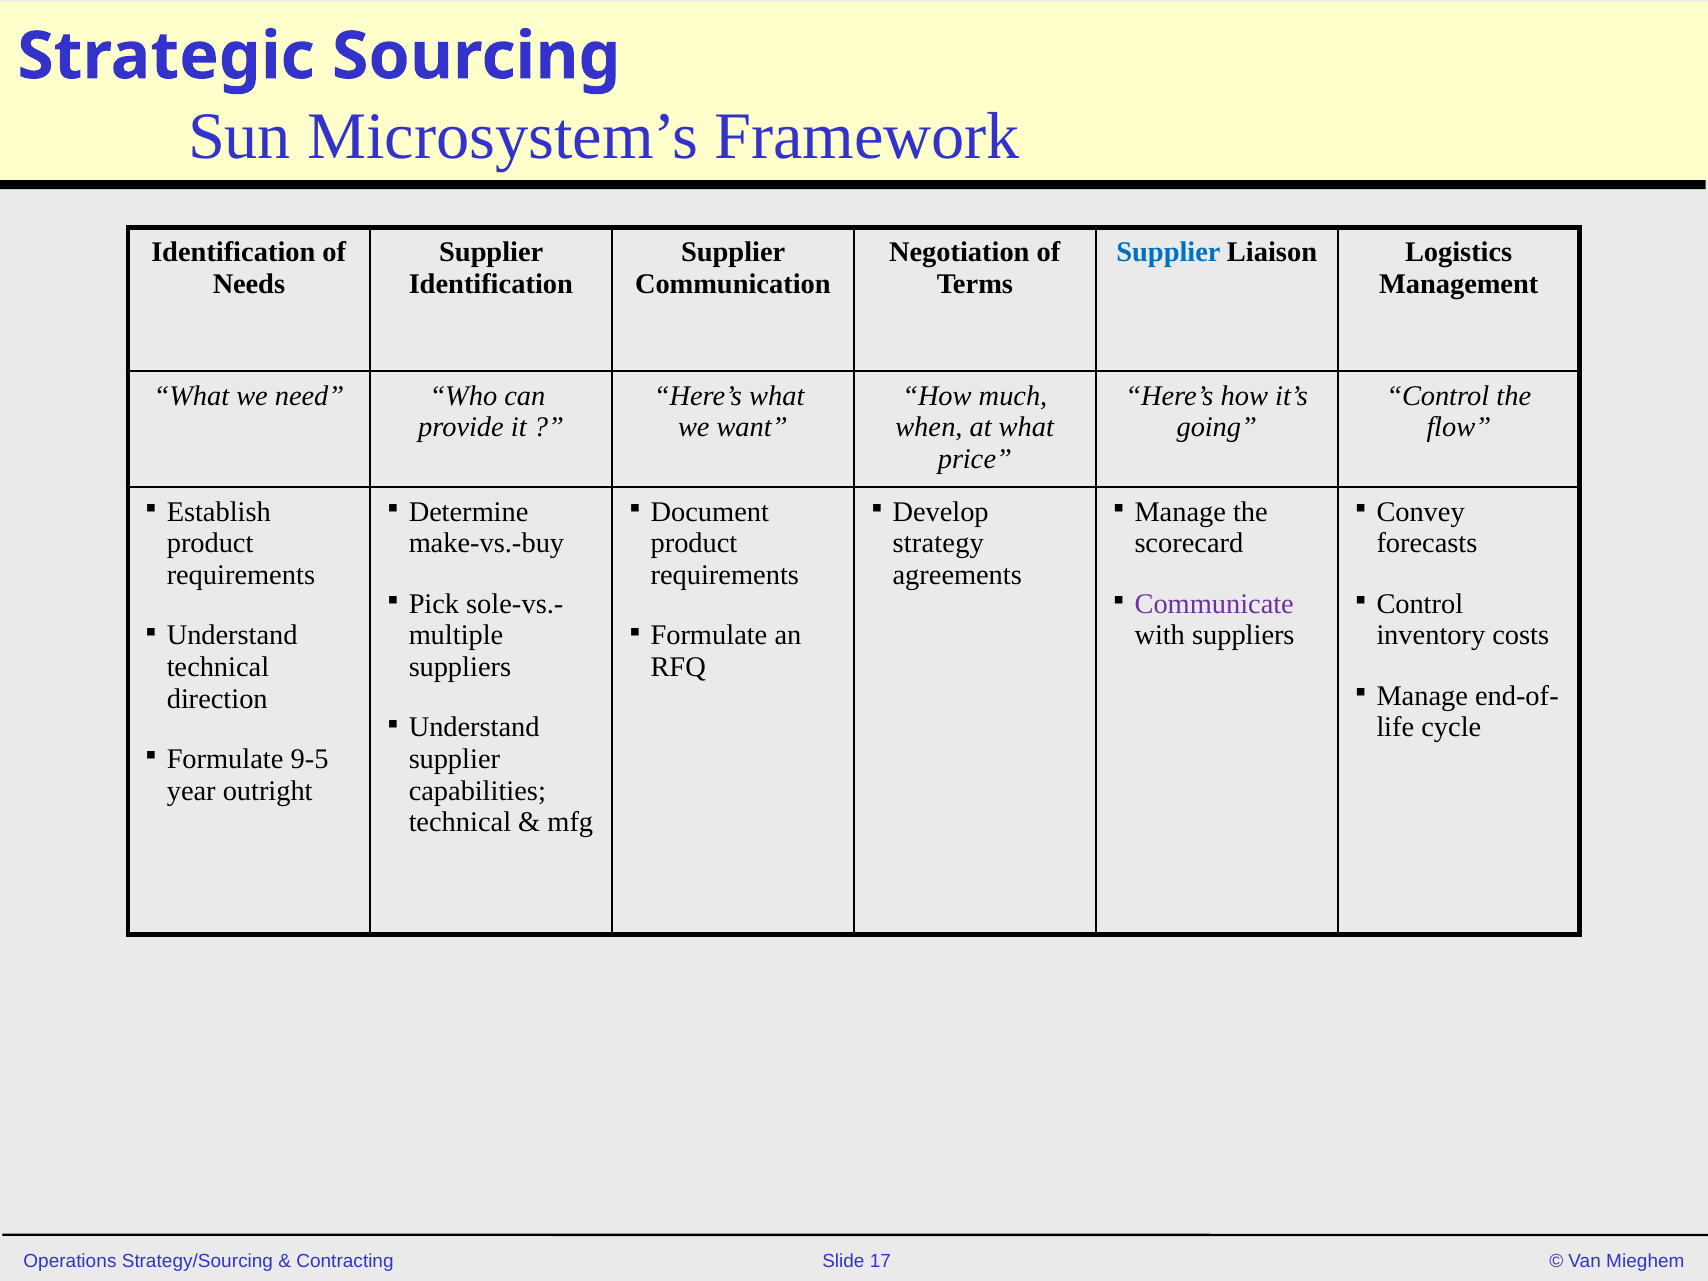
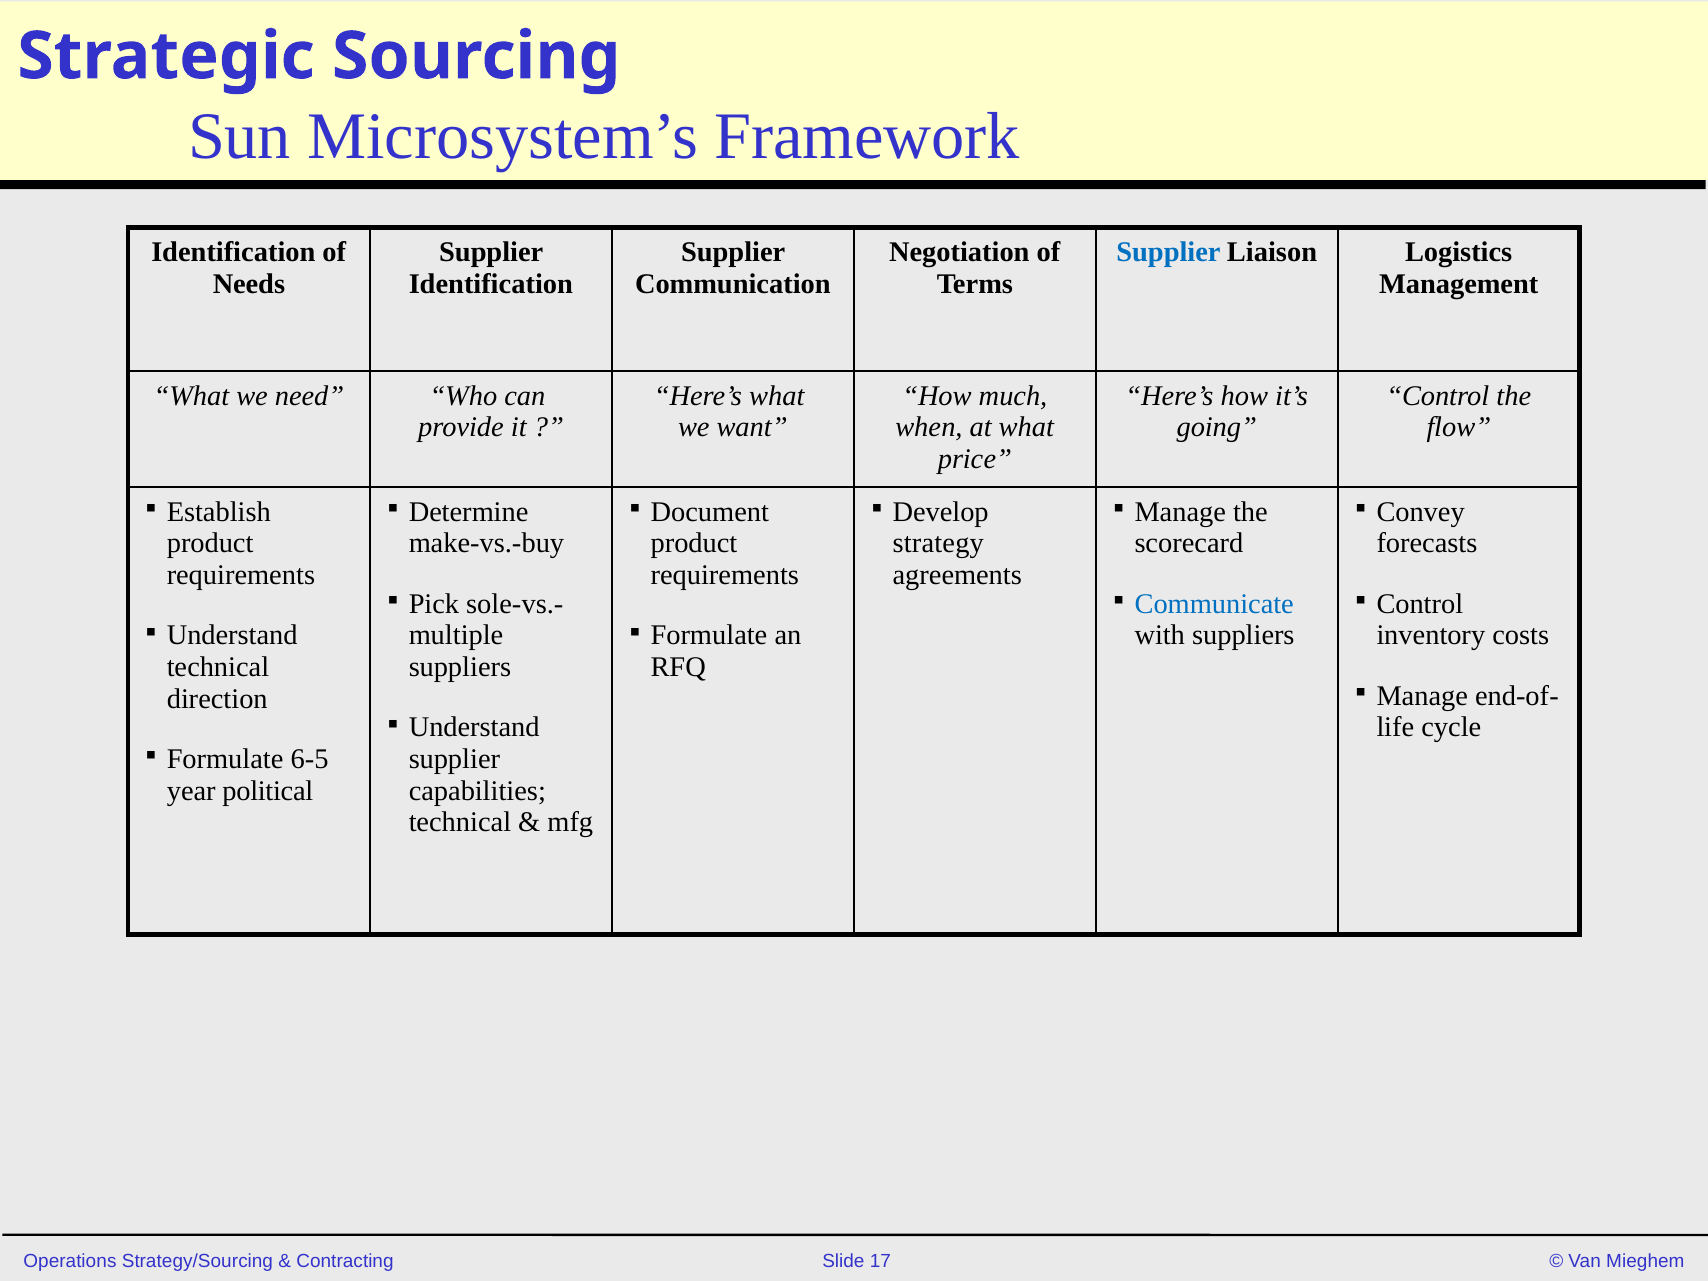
Communicate colour: purple -> blue
9-5: 9-5 -> 6-5
outright: outright -> political
